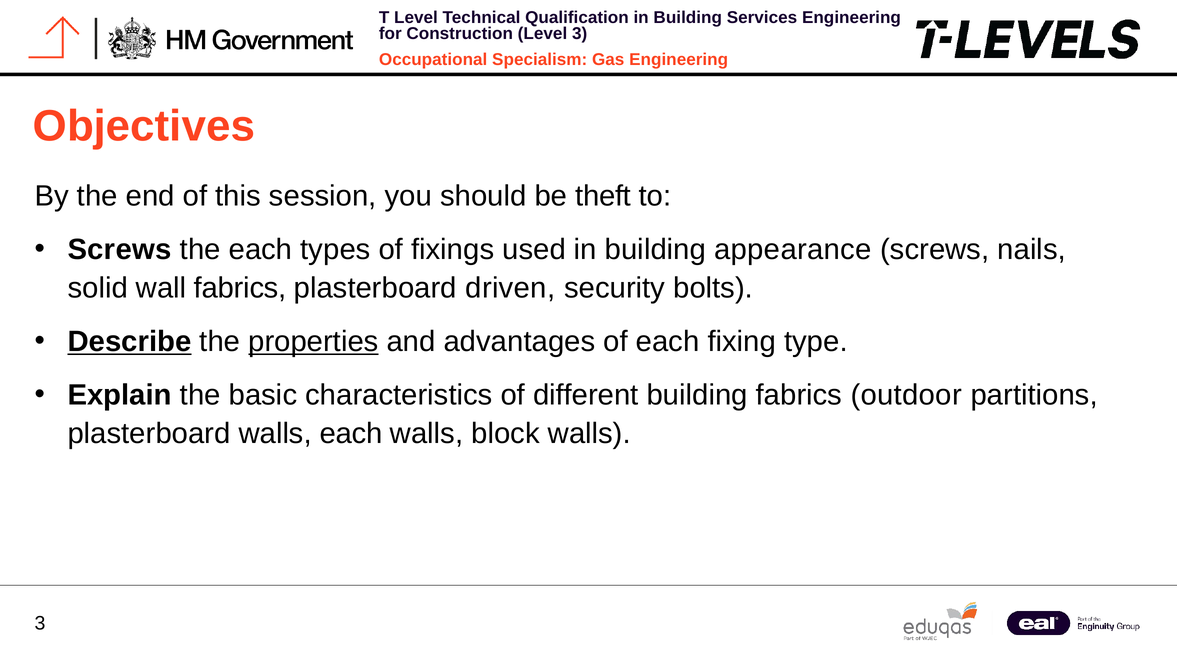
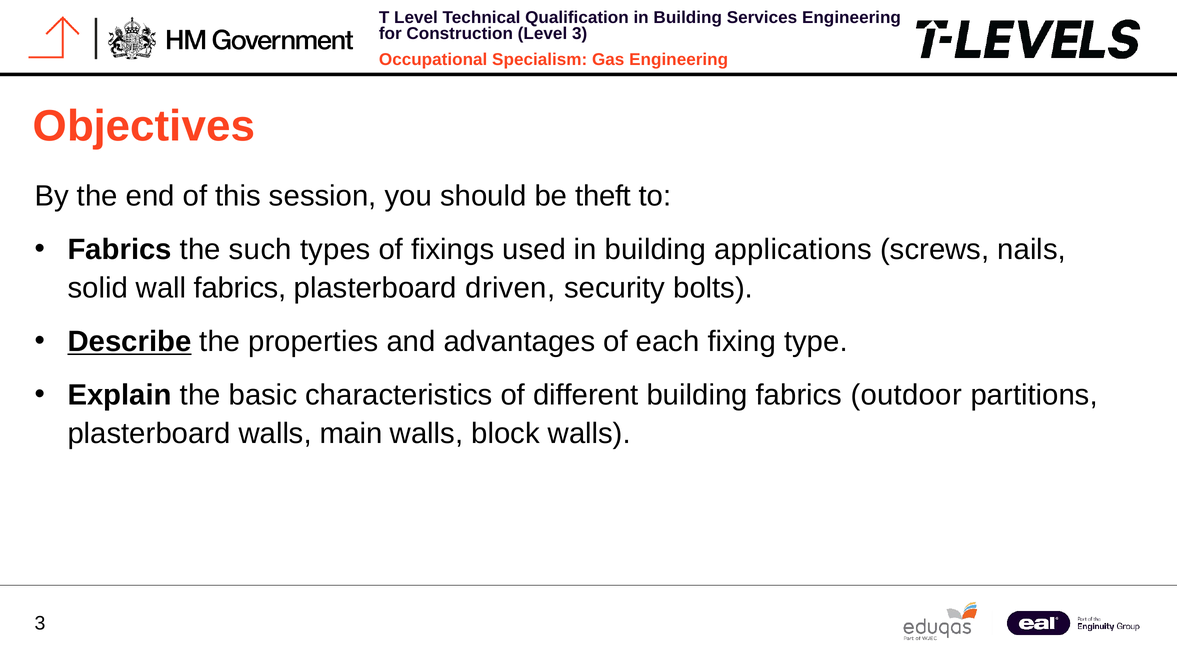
Screws at (120, 250): Screws -> Fabrics
the each: each -> such
appearance: appearance -> applications
properties underline: present -> none
walls each: each -> main
